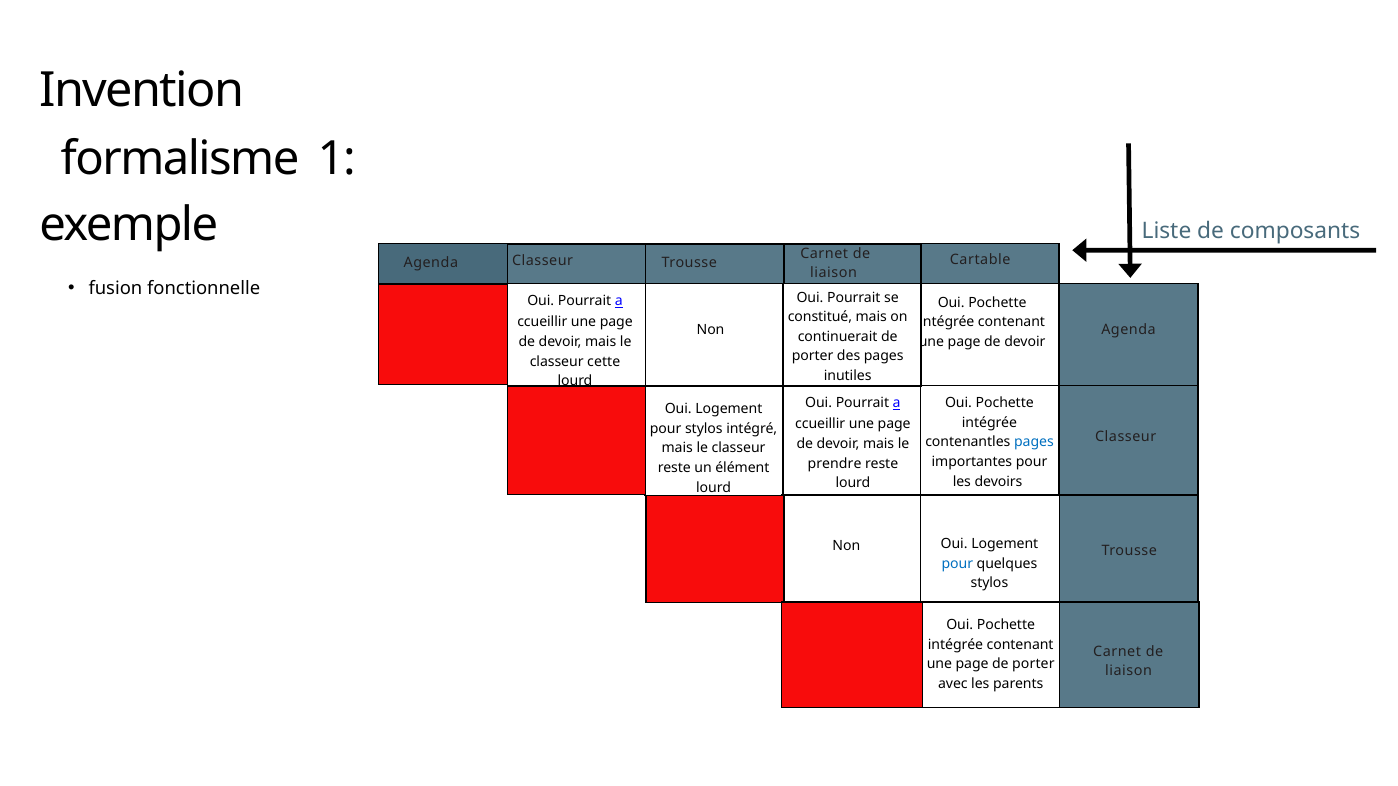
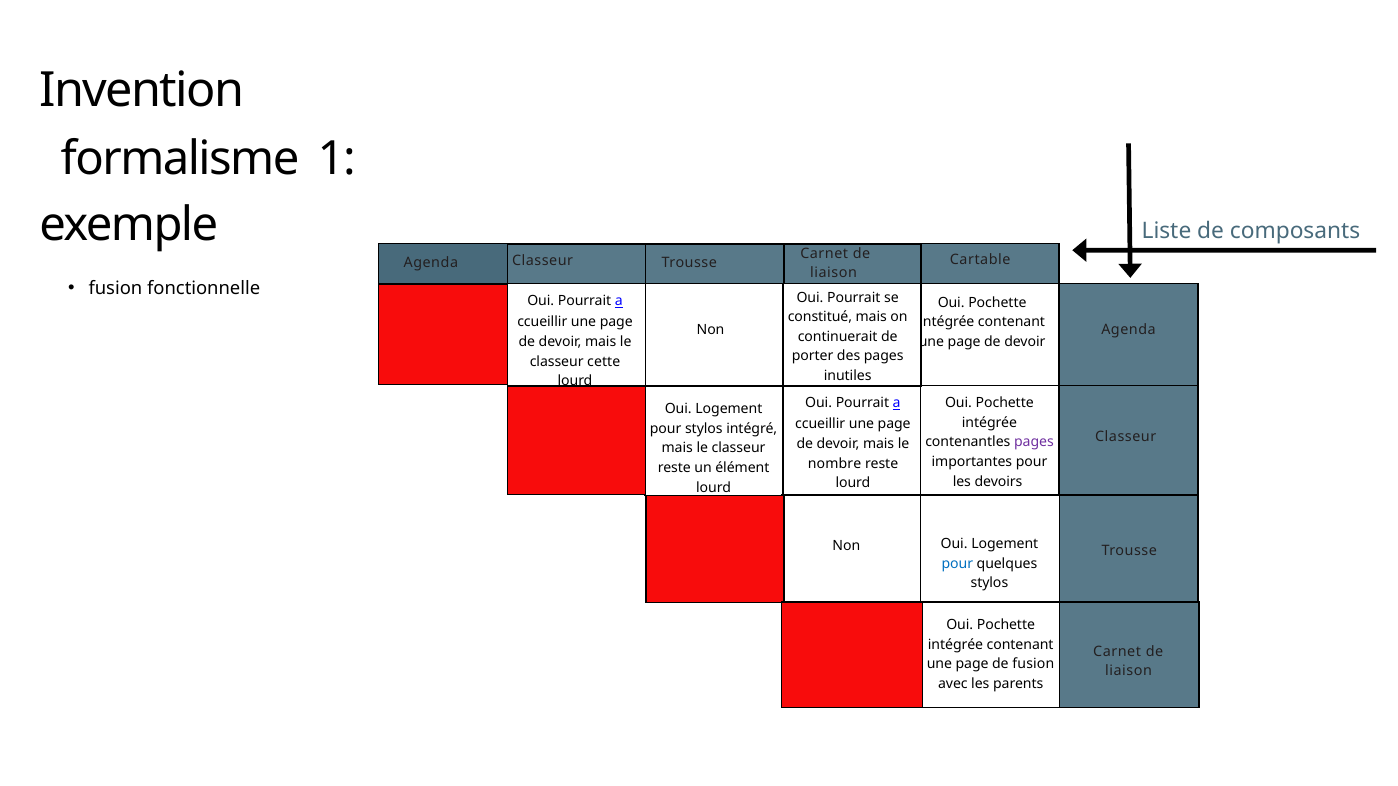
pages at (1034, 442) colour: blue -> purple
prendre: prendre -> nombre
page de porter: porter -> fusion
